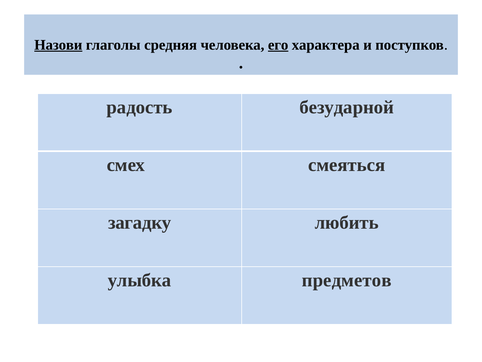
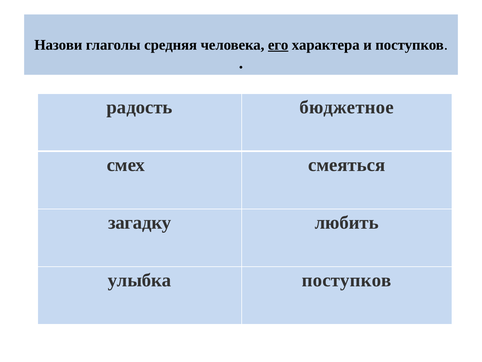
Назови underline: present -> none
безударной: безударной -> бюджетное
улыбка предметов: предметов -> поступков
